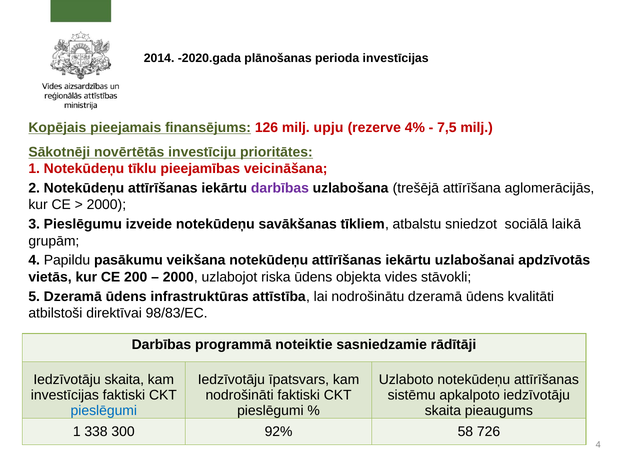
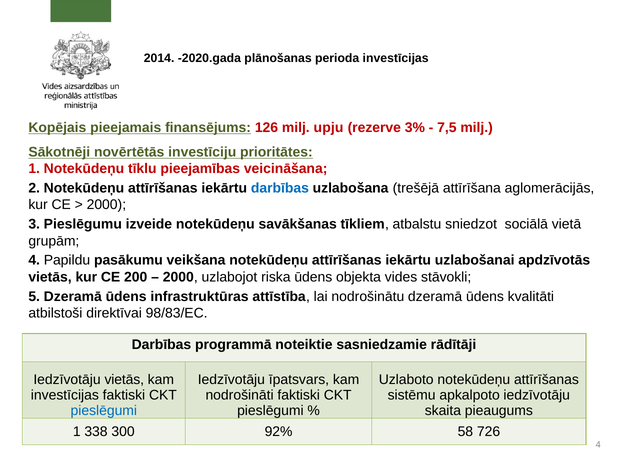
4%: 4% -> 3%
darbības at (280, 188) colour: purple -> blue
laikā: laikā -> vietā
skaita at (124, 380): skaita -> vietās
